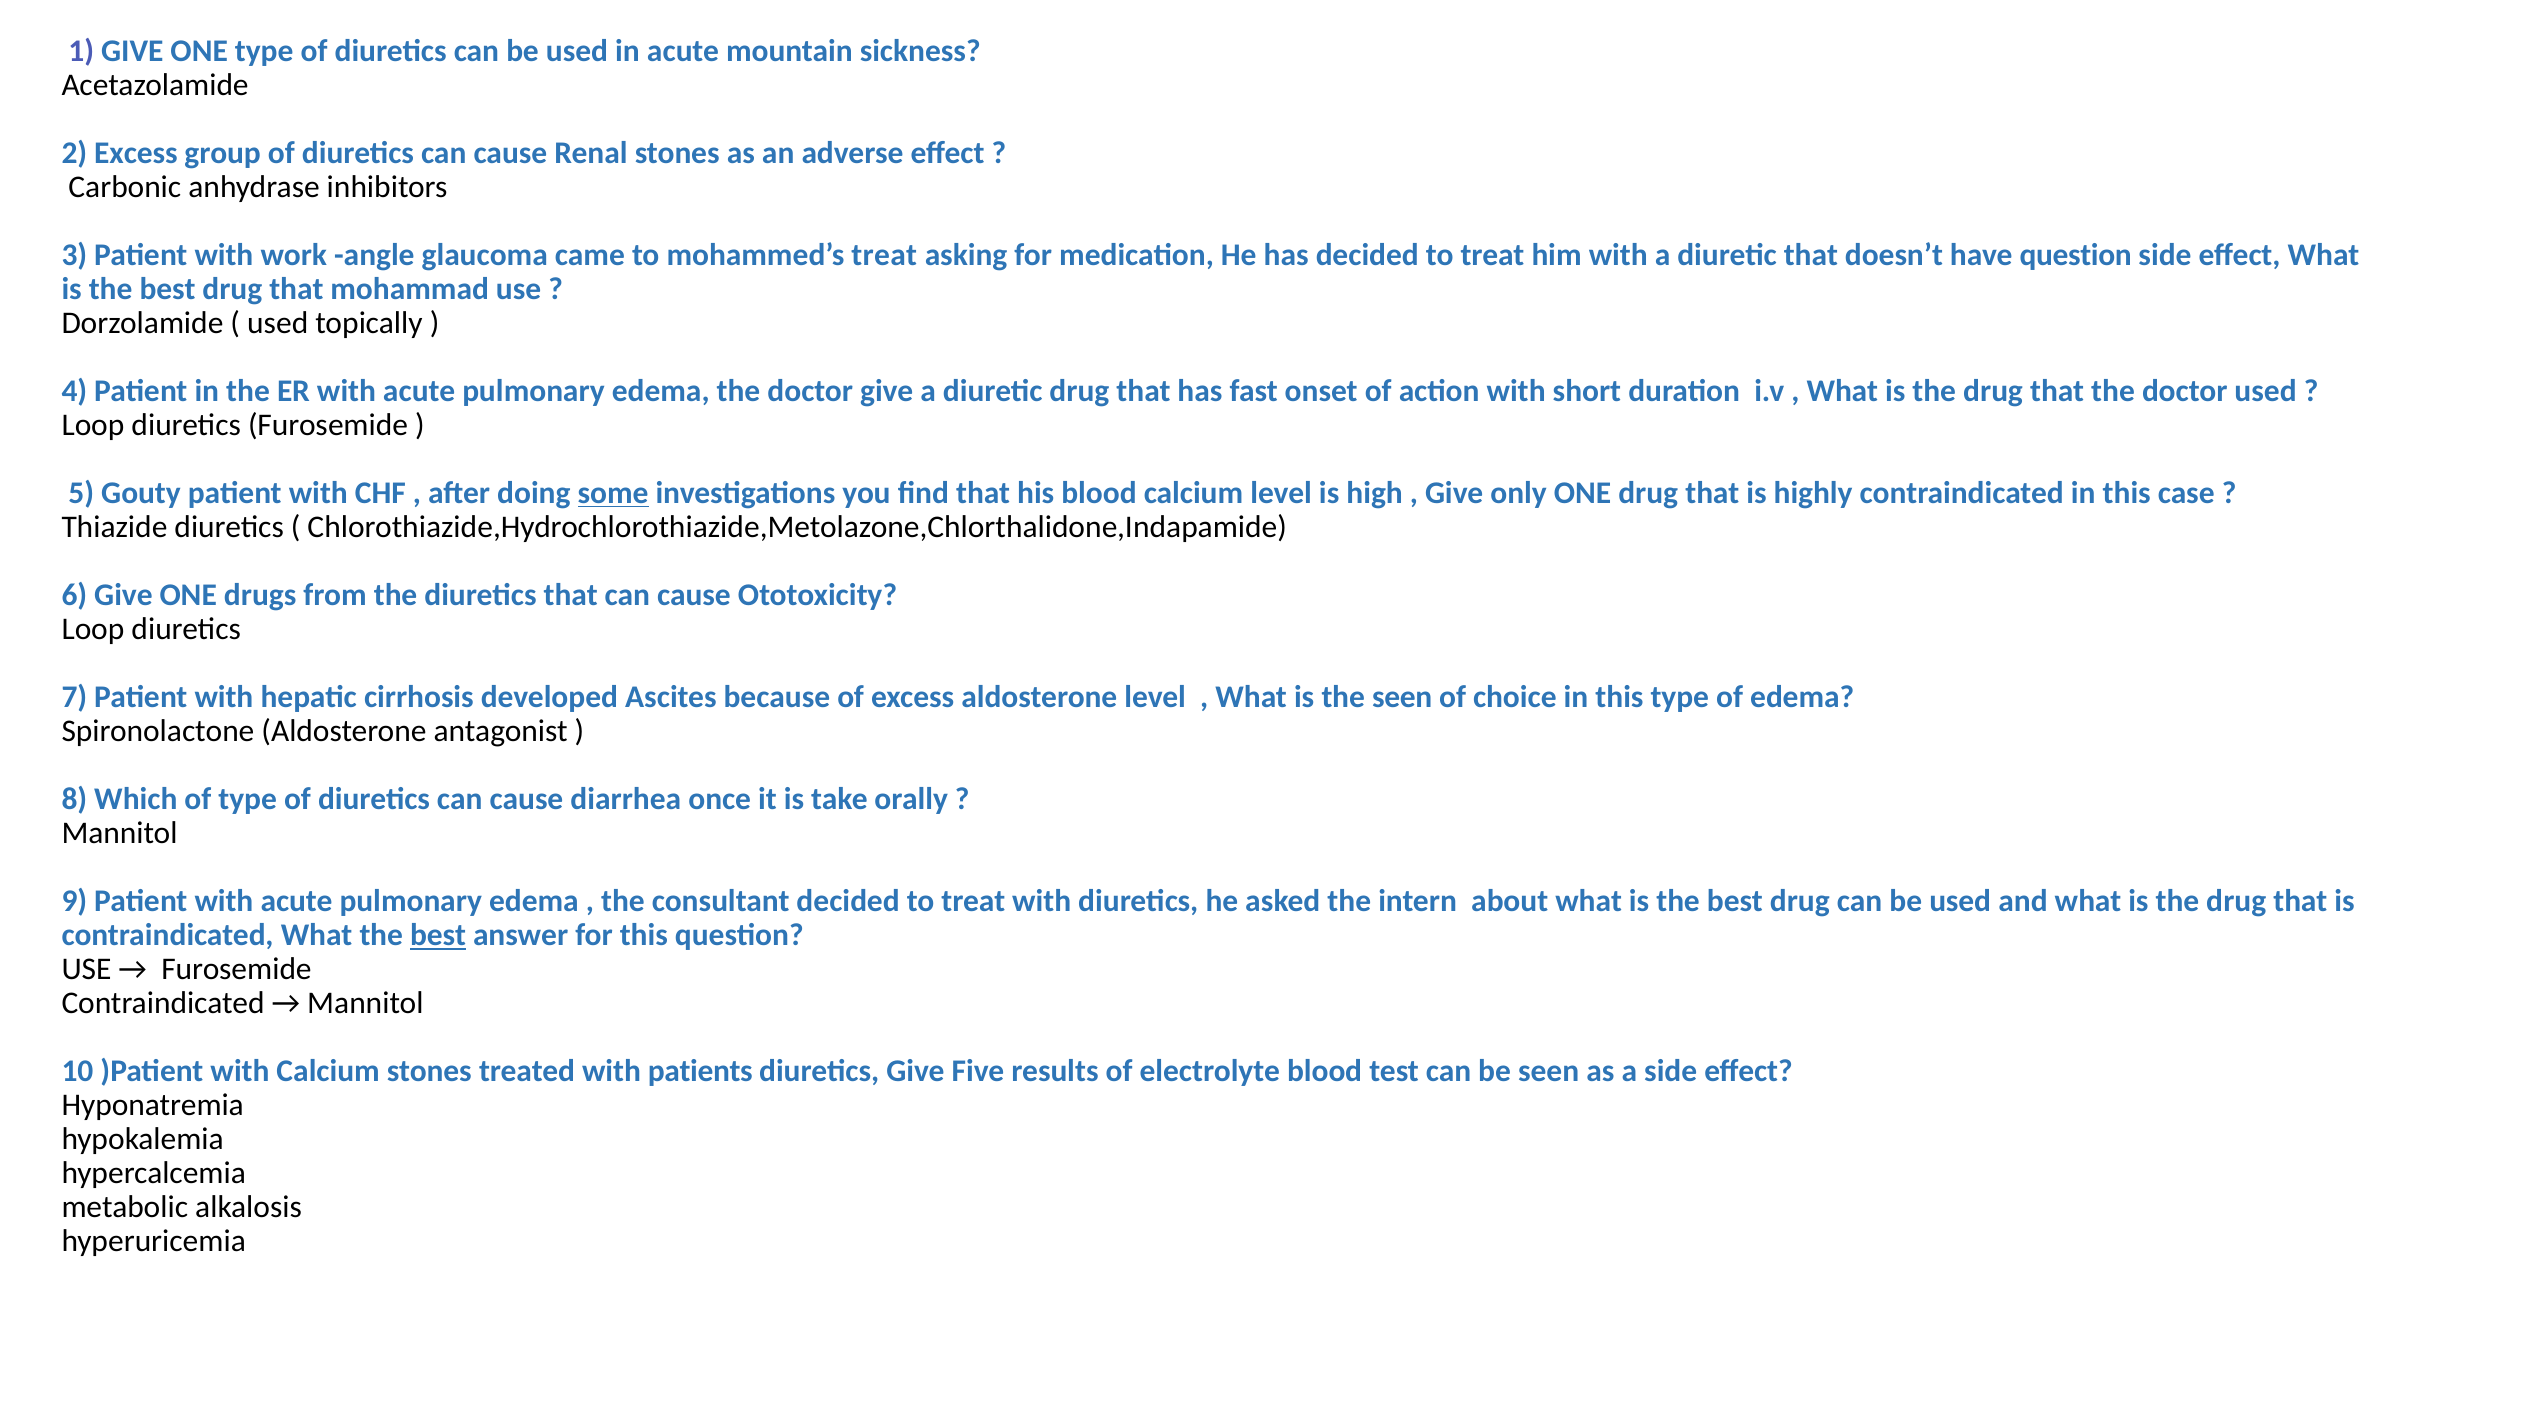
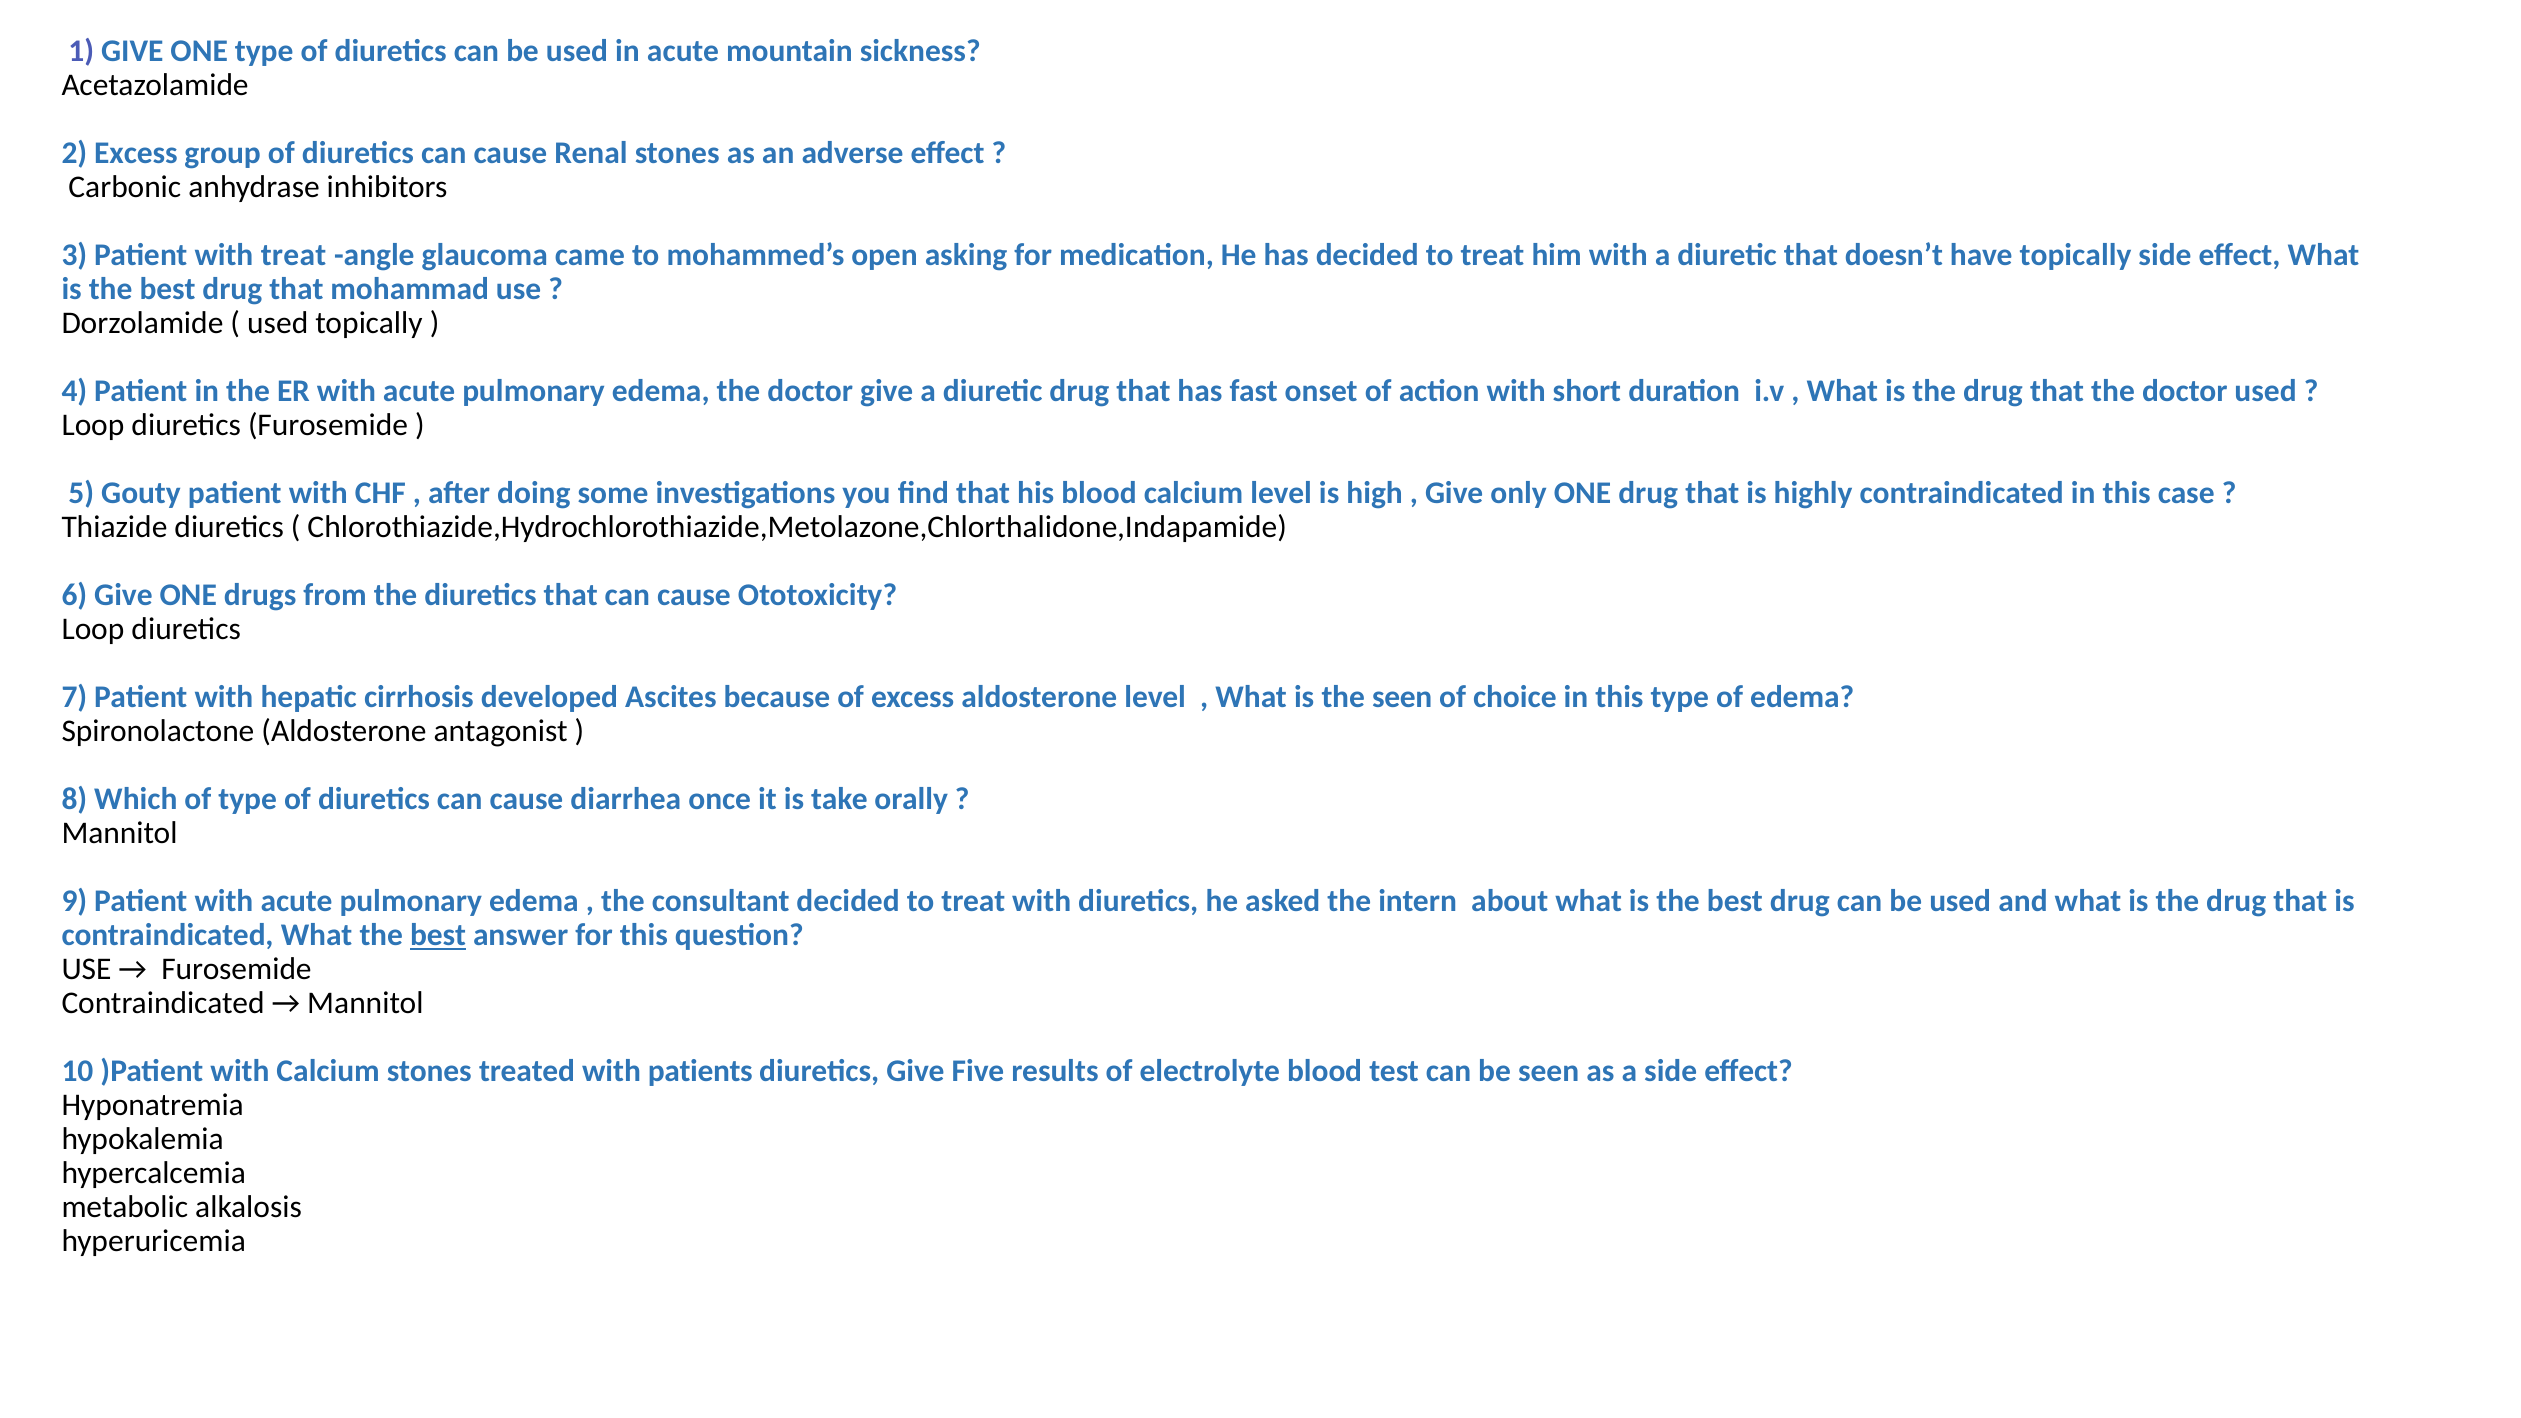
with work: work -> treat
mohammed’s treat: treat -> open
have question: question -> topically
some underline: present -> none
